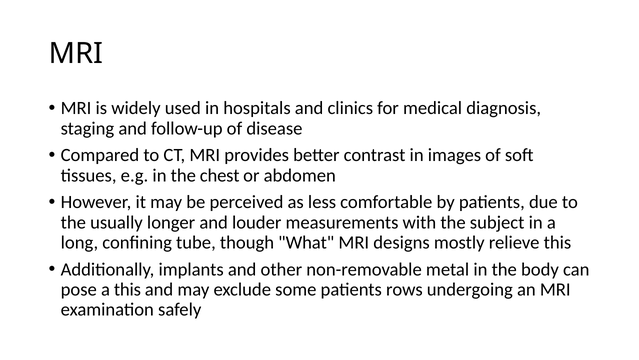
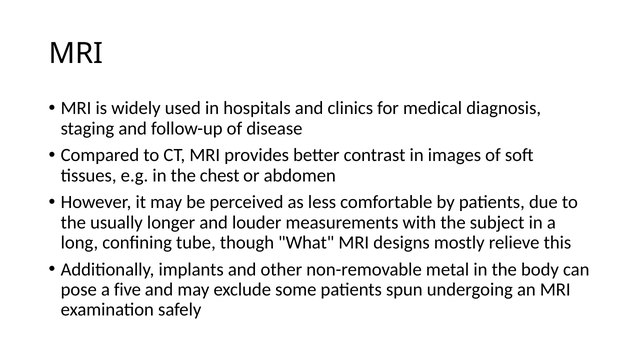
a this: this -> five
rows: rows -> spun
